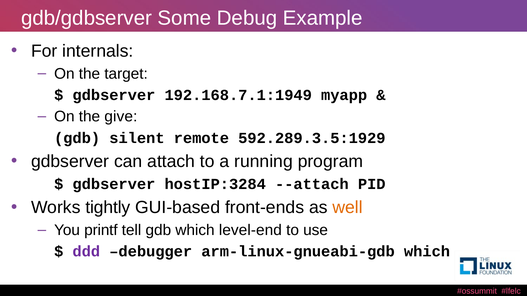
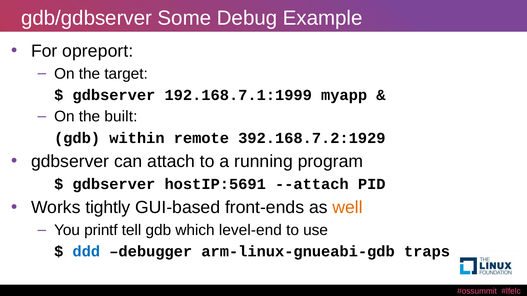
internals: internals -> opreport
192.168.7.1:1949: 192.168.7.1:1949 -> 192.168.7.1:1999
give: give -> built
silent: silent -> within
592.289.3.5:1929: 592.289.3.5:1929 -> 392.168.7.2:1929
hostIP:3284: hostIP:3284 -> hostIP:5691
ddd colour: purple -> blue
arm-linux-gnueabi-gdb which: which -> traps
